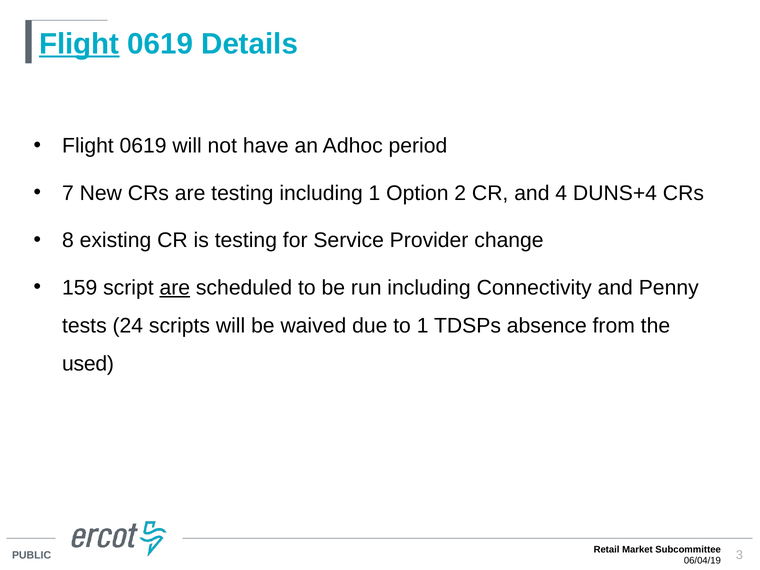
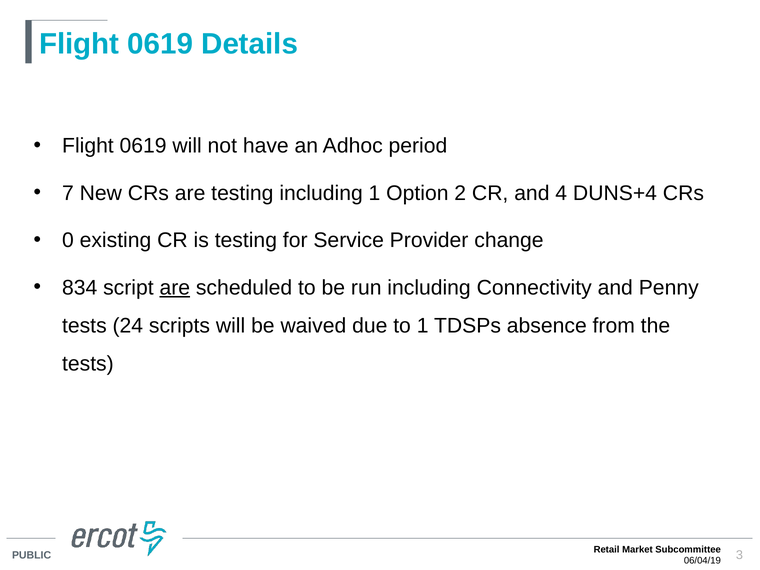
Flight at (79, 44) underline: present -> none
8: 8 -> 0
159: 159 -> 834
used at (88, 364): used -> tests
